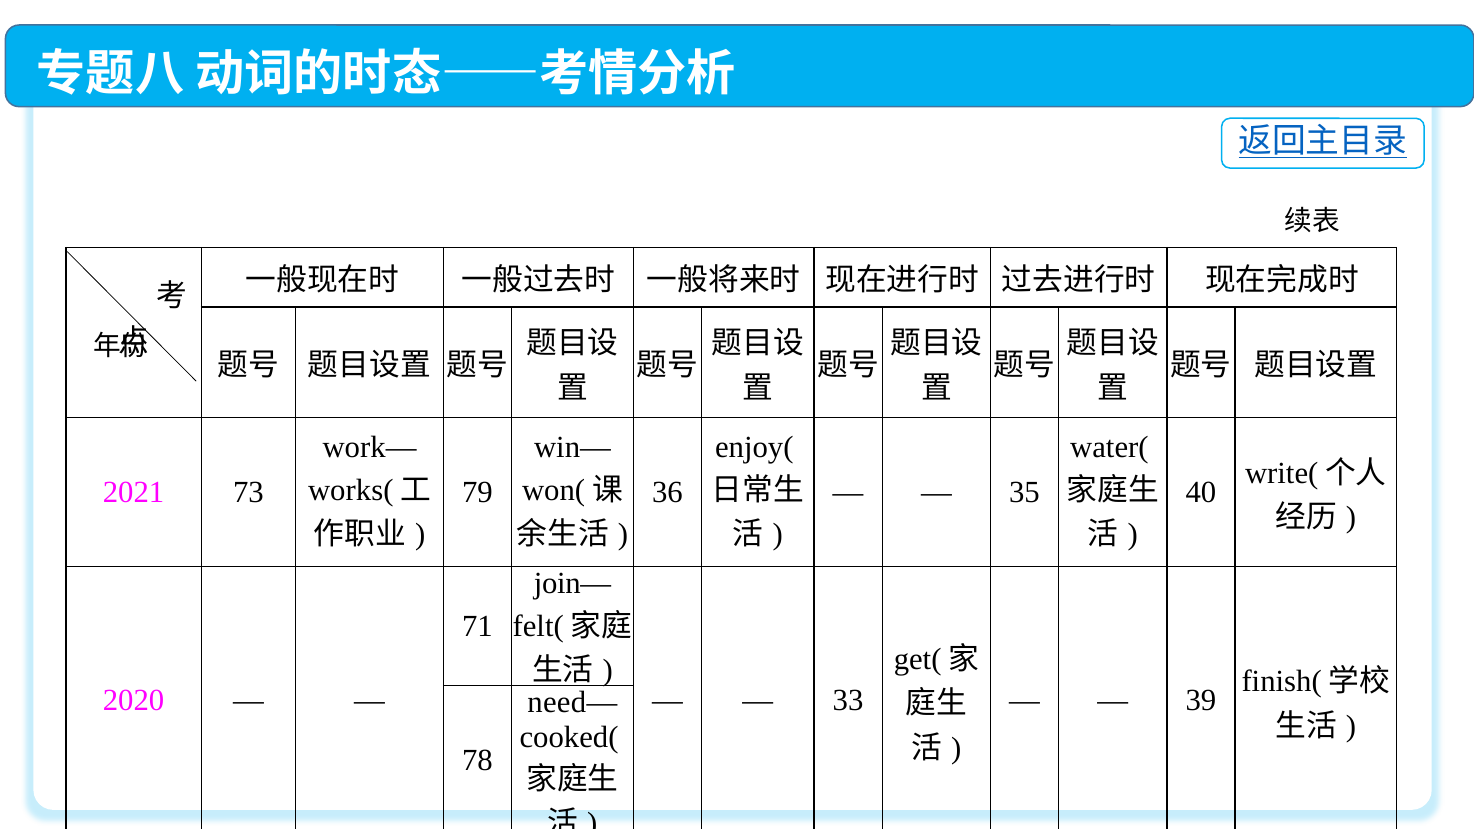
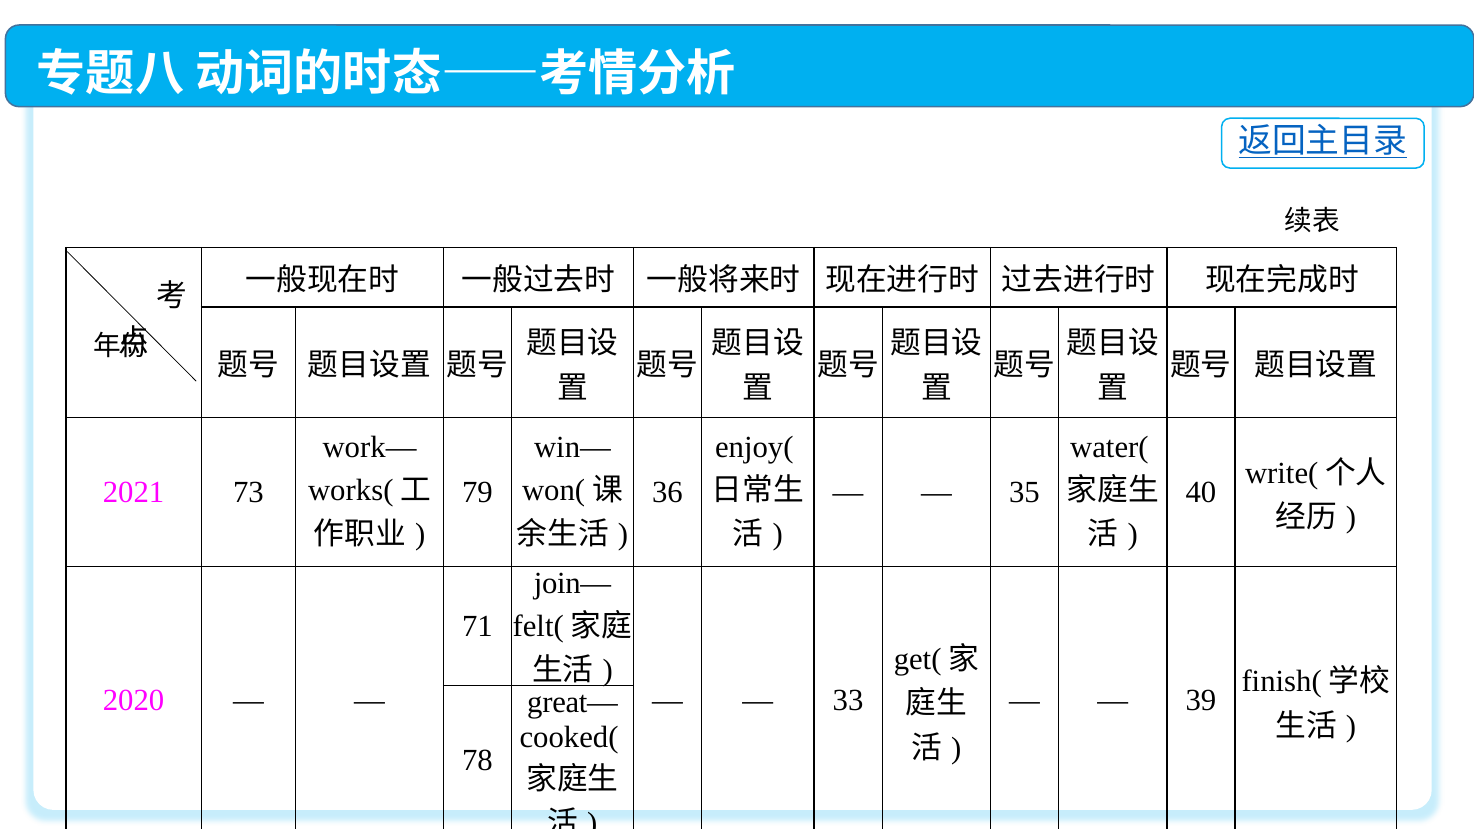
need—: need— -> great—
